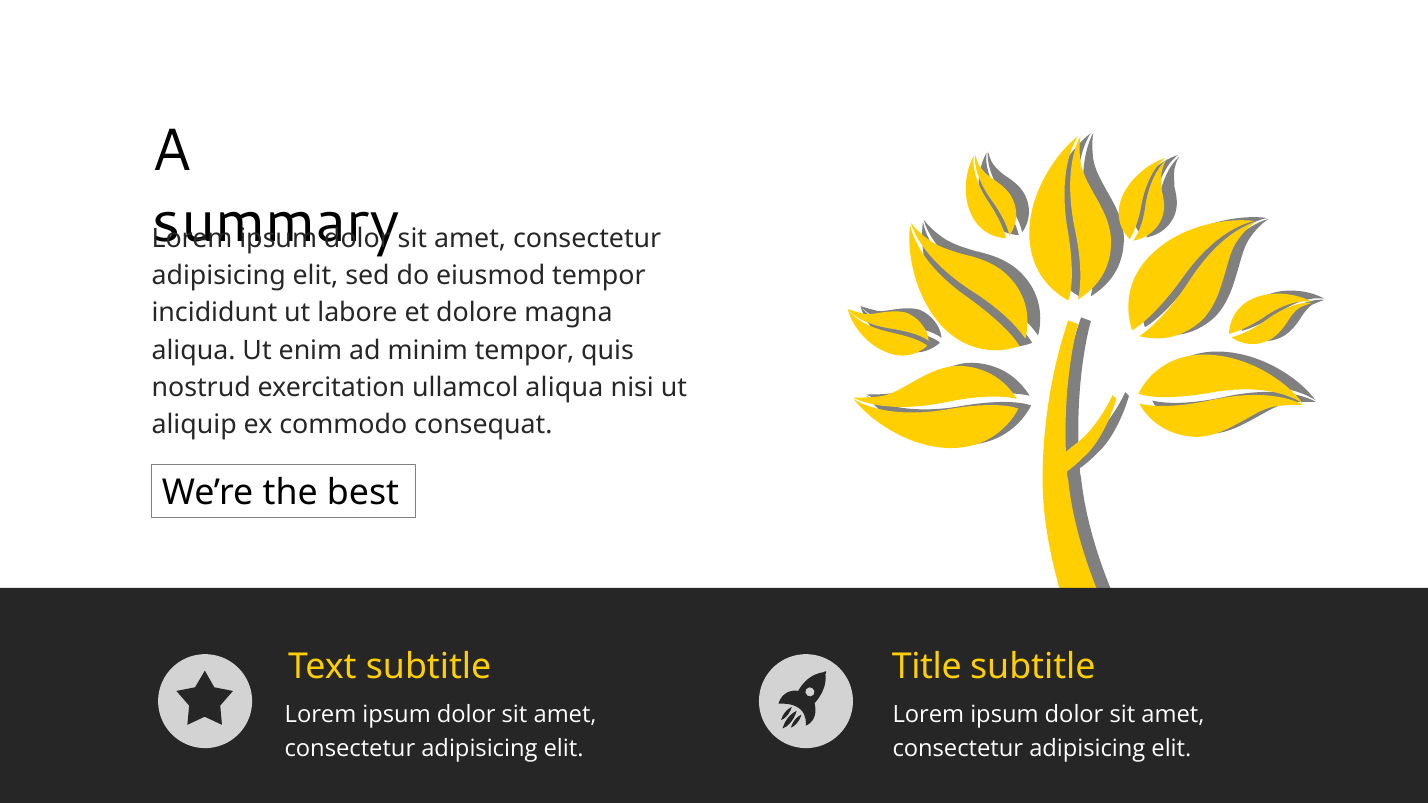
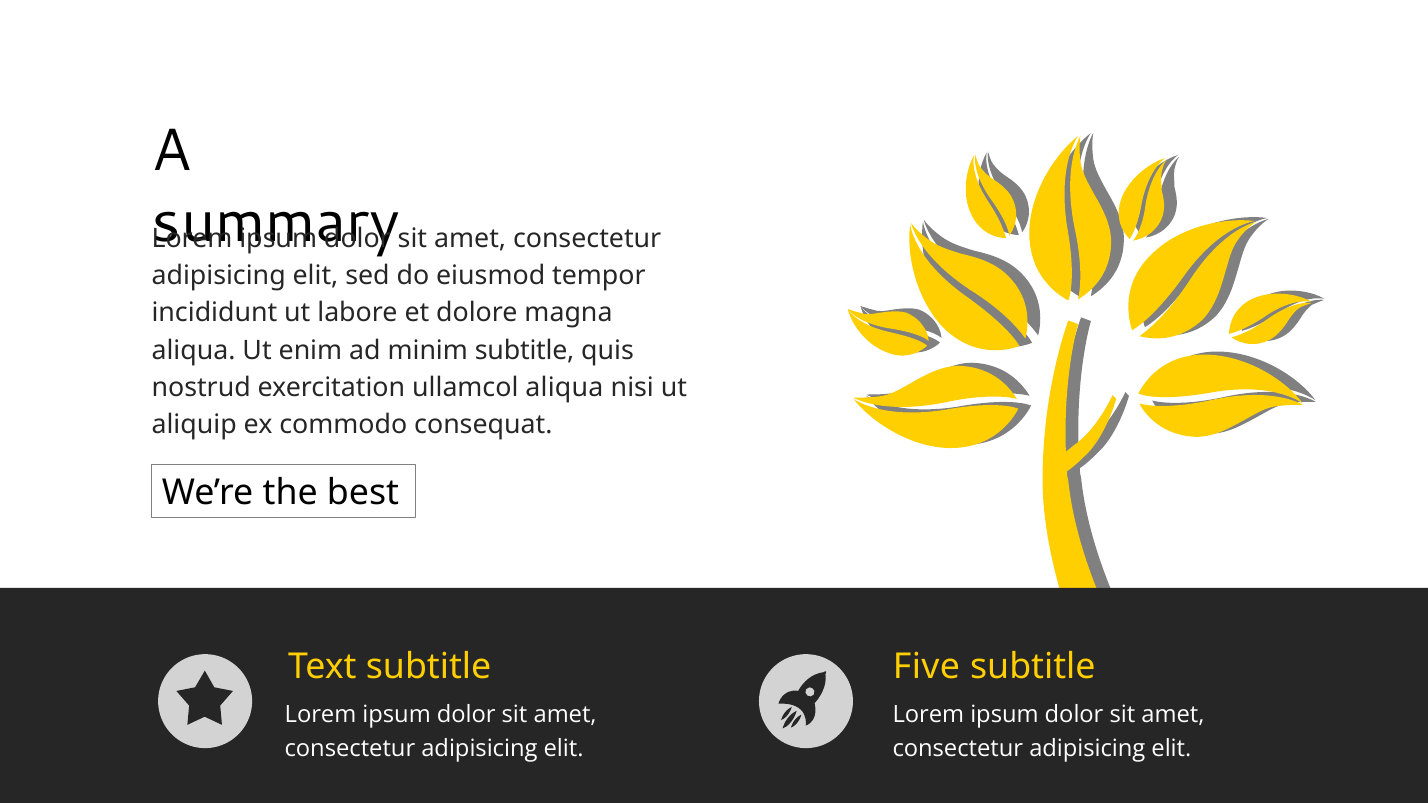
minim tempor: tempor -> subtitle
Title: Title -> Five
